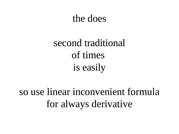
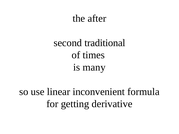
does: does -> after
easily: easily -> many
always: always -> getting
